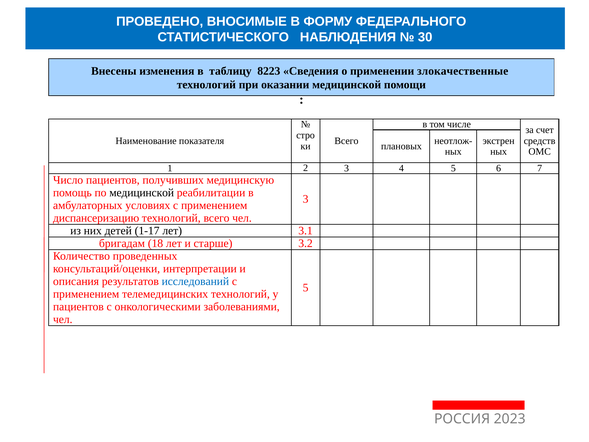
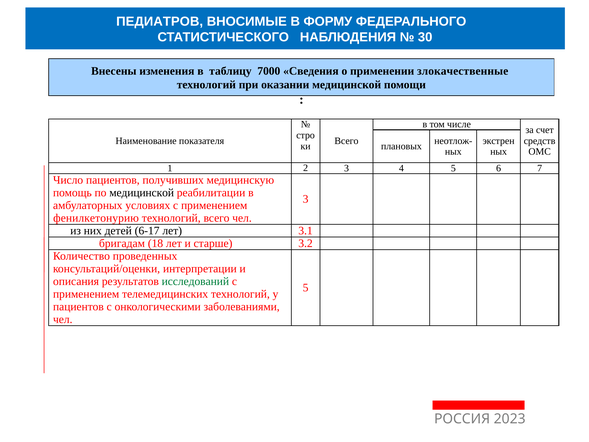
ПРОВЕДЕНО: ПРОВЕДЕНО -> ПЕДИАТРОВ
8223: 8223 -> 7000
диспансеризацию: диспансеризацию -> фенилкетонурию
1-17: 1-17 -> 6-17
исследований colour: blue -> green
